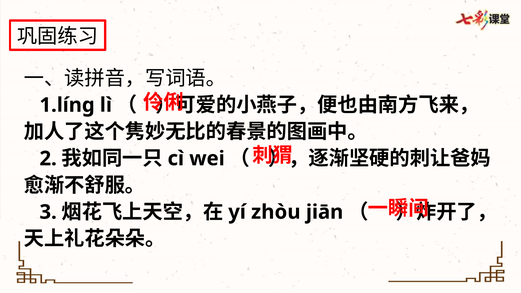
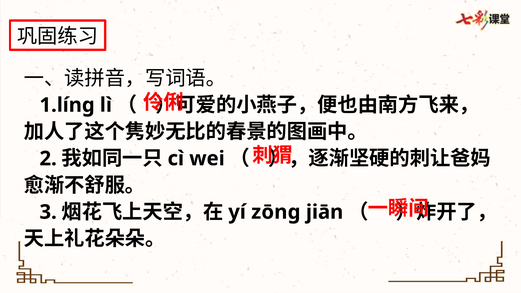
zhòu: zhòu -> zōng
